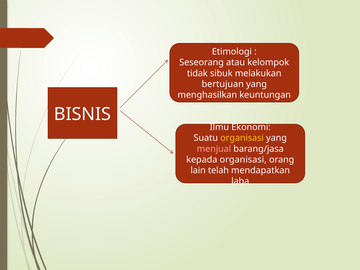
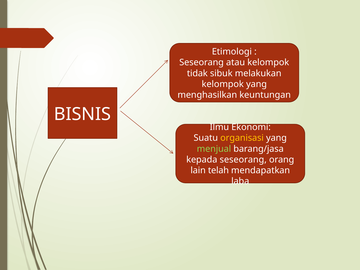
bertujuan at (223, 84): bertujuan -> kelompok
menjual colour: pink -> light green
kepada organisasi: organisasi -> seseorang
